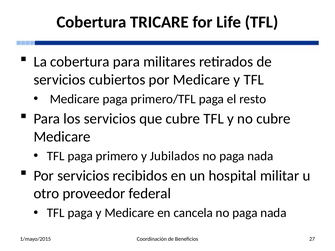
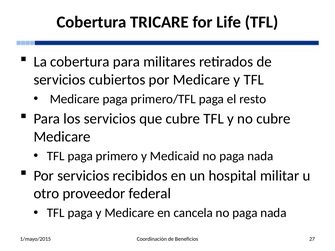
Jubilados: Jubilados -> Medicaid
